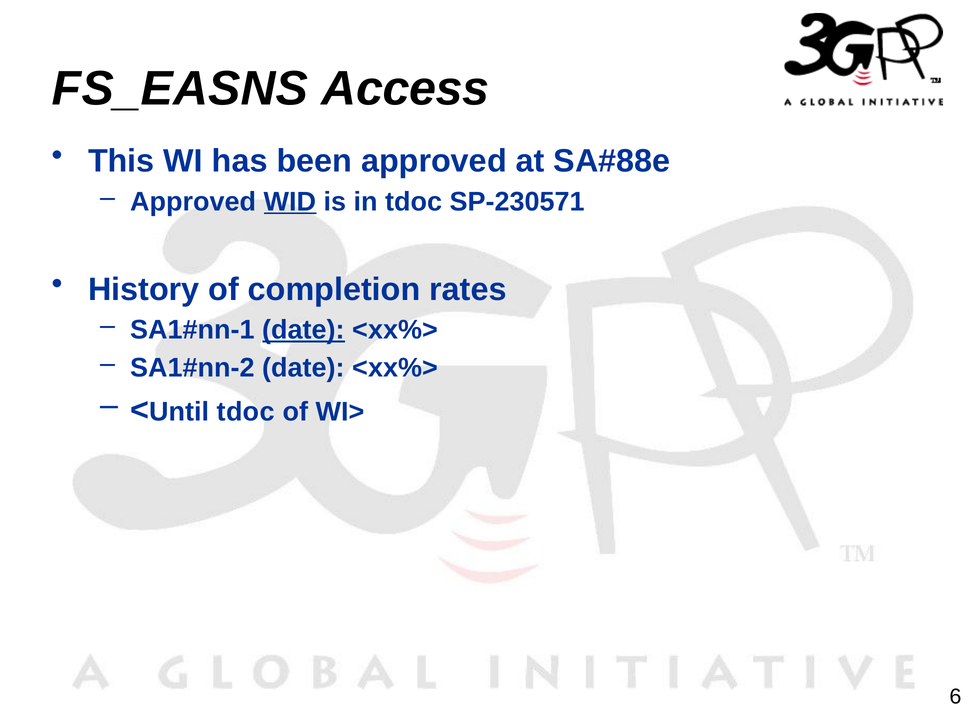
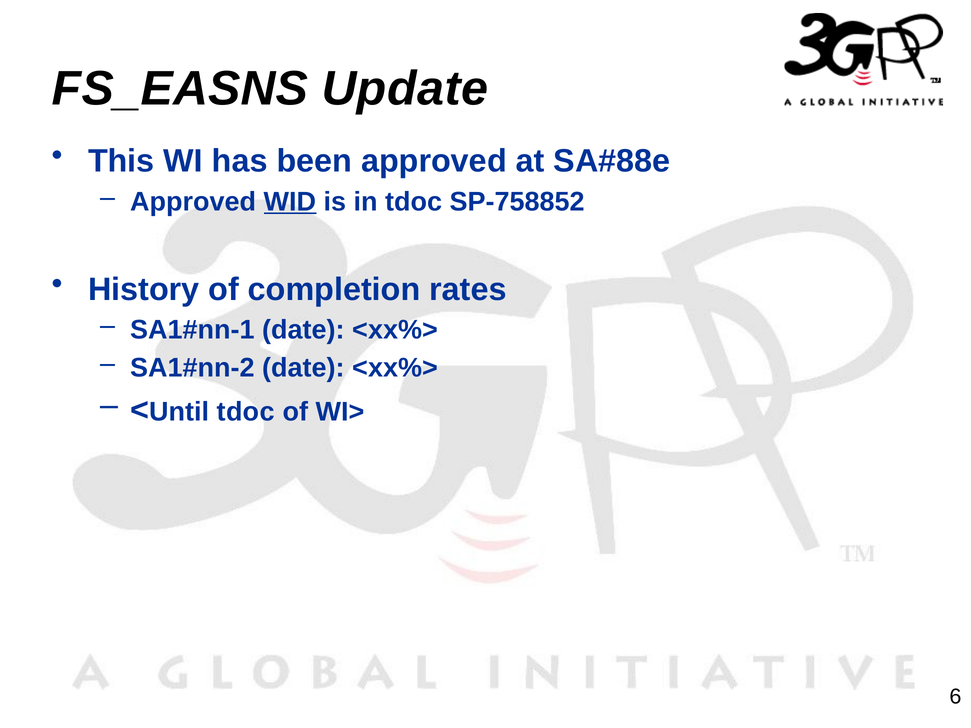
Access: Access -> Update
SP-230571: SP-230571 -> SP-758852
date at (304, 330) underline: present -> none
